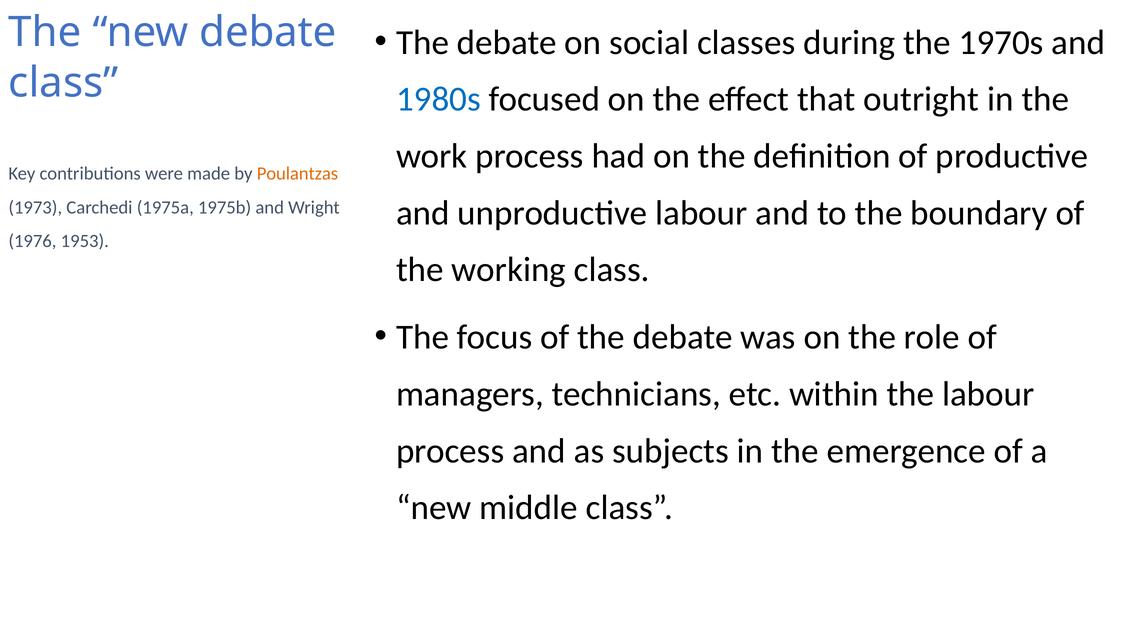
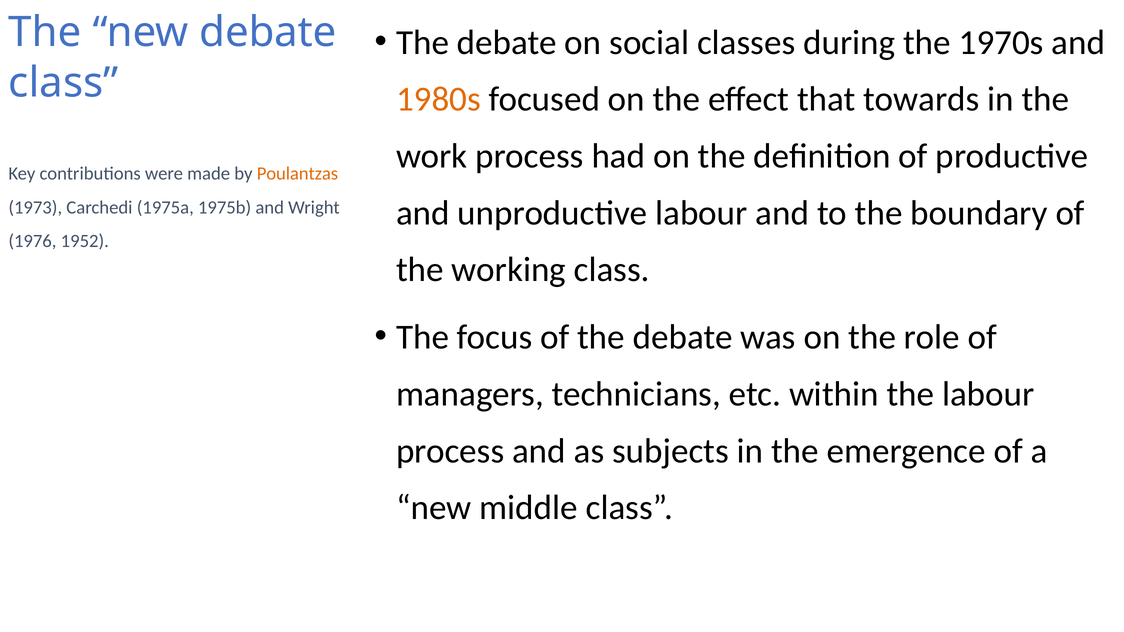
1980s colour: blue -> orange
outright: outright -> towards
1953: 1953 -> 1952
